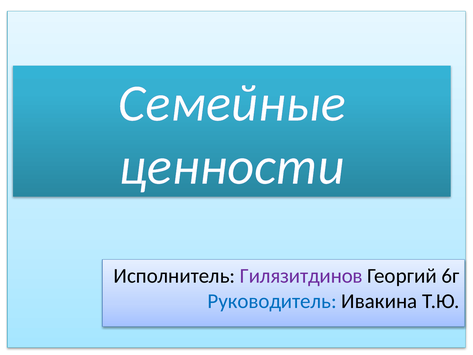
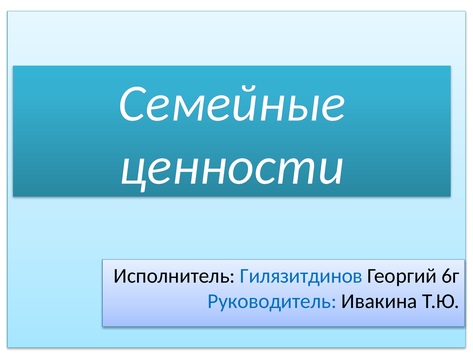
Гилязитдинов colour: purple -> blue
